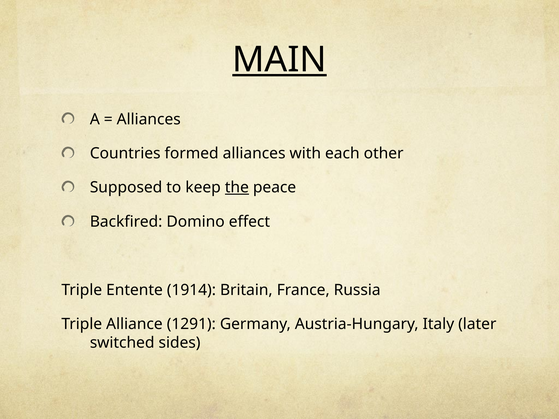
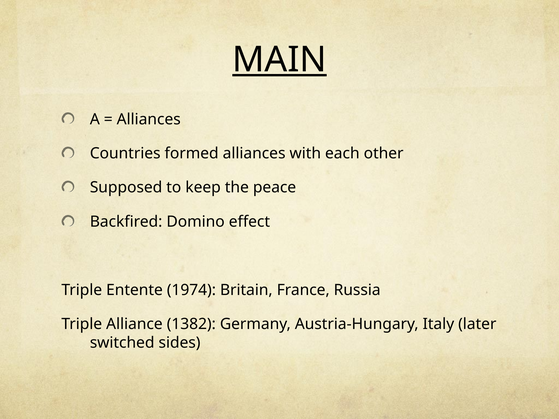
the underline: present -> none
1914: 1914 -> 1974
1291: 1291 -> 1382
